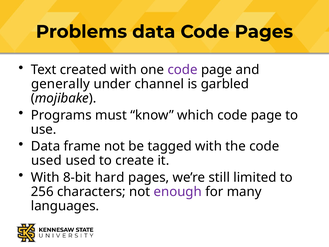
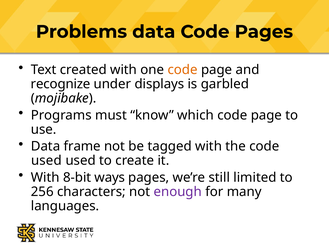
code at (183, 70) colour: purple -> orange
generally: generally -> recognize
channel: channel -> displays
hard: hard -> ways
